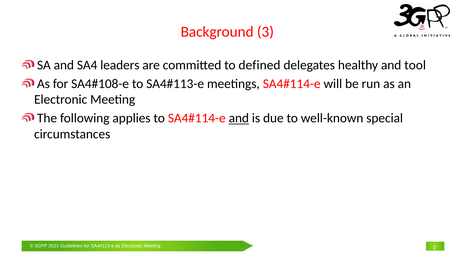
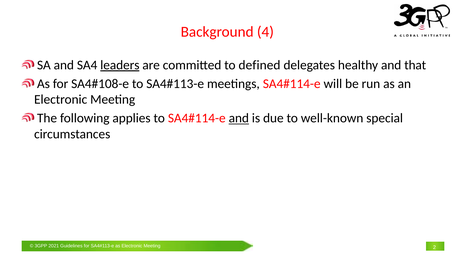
3: 3 -> 4
leaders underline: none -> present
tool: tool -> that
